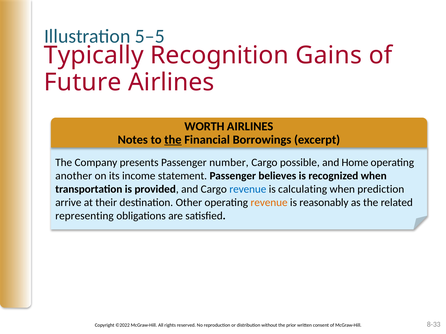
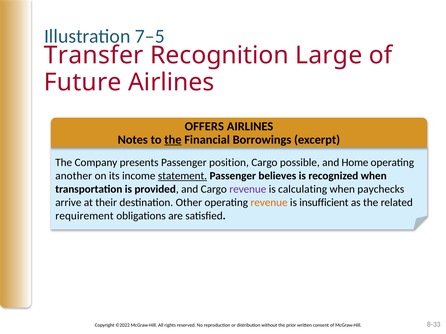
5–5: 5–5 -> 7–5
Typically: Typically -> Transfer
Gains: Gains -> Large
WORTH: WORTH -> OFFERS
number: number -> position
statement underline: none -> present
revenue at (248, 189) colour: blue -> purple
prediction: prediction -> paychecks
reasonably: reasonably -> insufficient
representing: representing -> requirement
